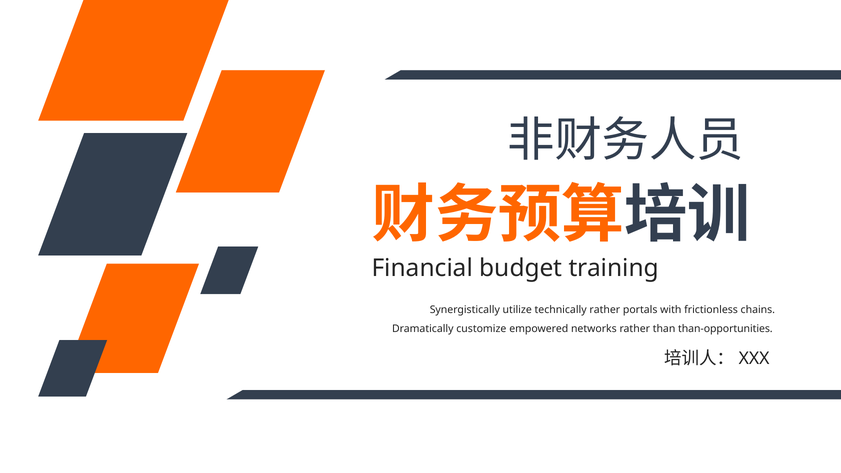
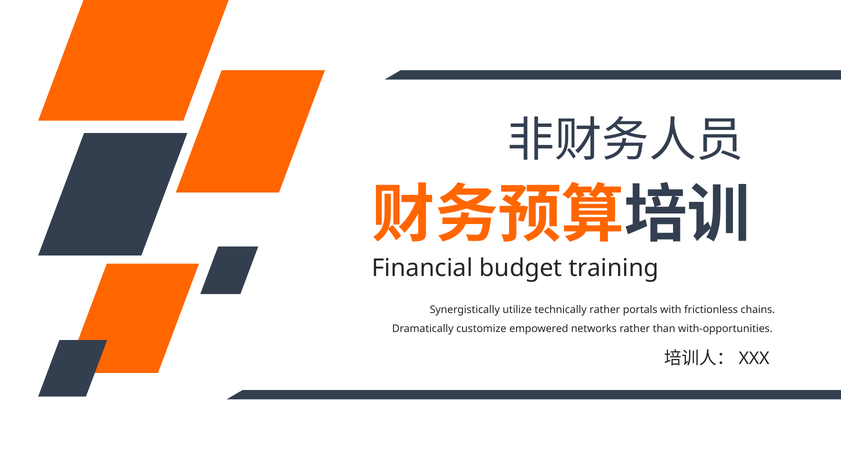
than-opportunities: than-opportunities -> with-opportunities
